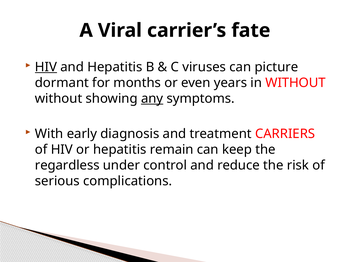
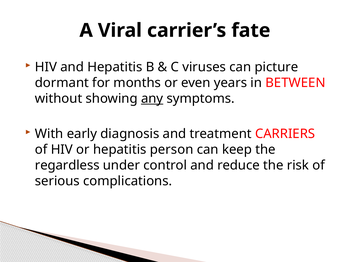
HIV at (46, 67) underline: present -> none
in WITHOUT: WITHOUT -> BETWEEN
remain: remain -> person
